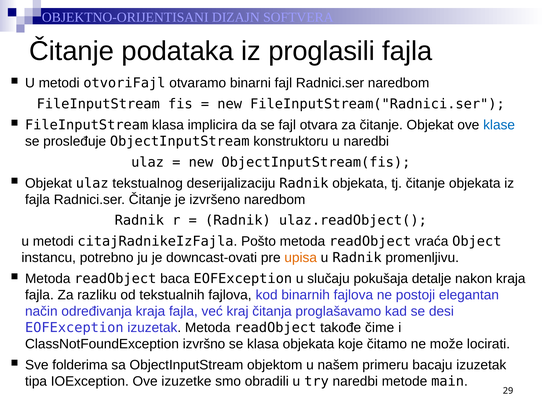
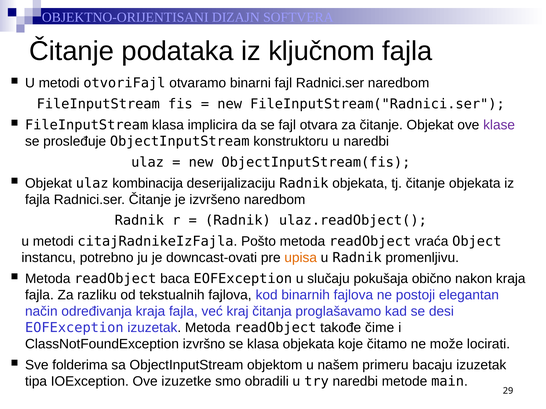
proglasili: proglasili -> ključnom
klase colour: blue -> purple
tekstualnog: tekstualnog -> kombinacija
detalje: detalje -> obično
